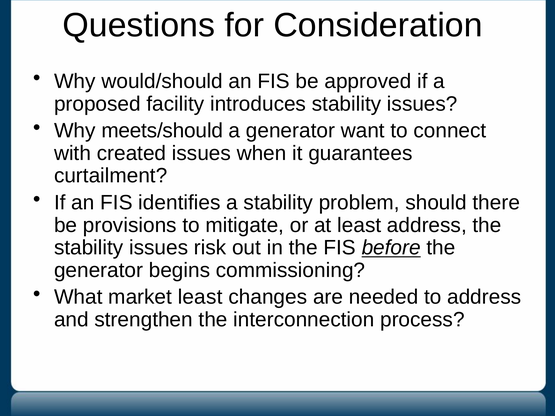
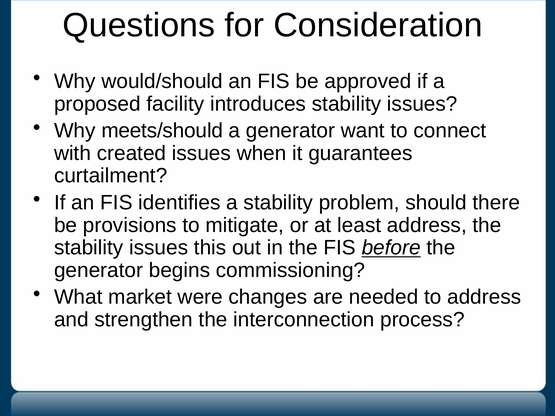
risk: risk -> this
market least: least -> were
